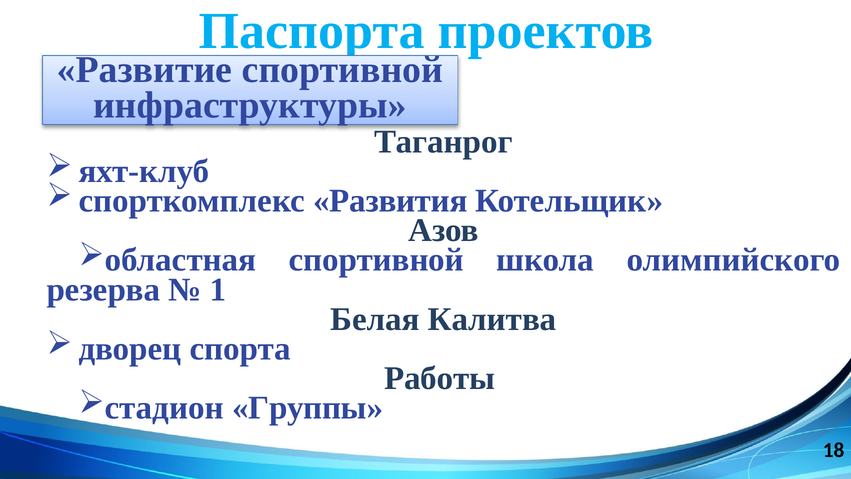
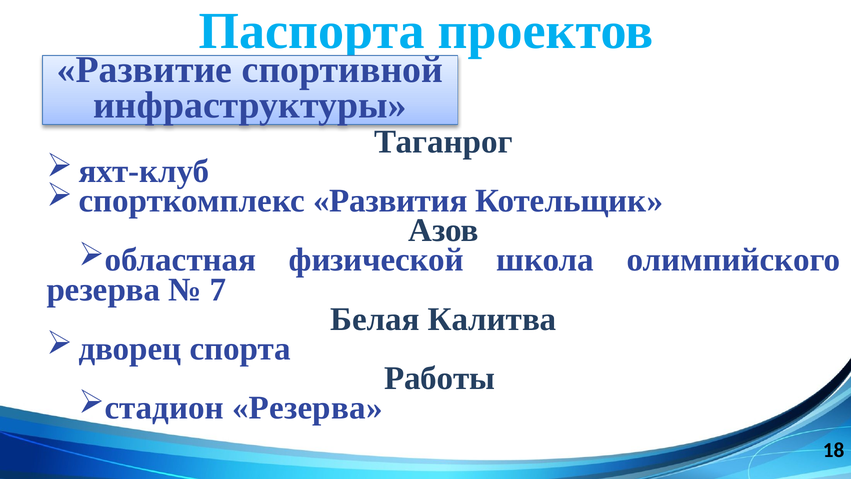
спортивной at (376, 260): спортивной -> физической
1: 1 -> 7
Группы at (308, 408): Группы -> Резерва
